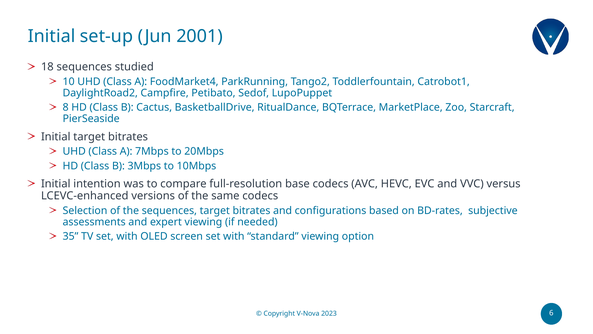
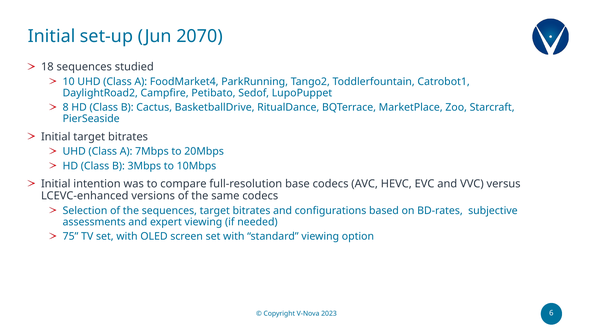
2001: 2001 -> 2070
35: 35 -> 75
